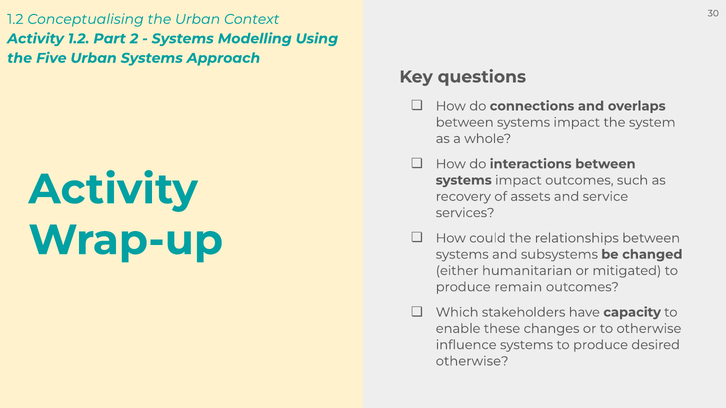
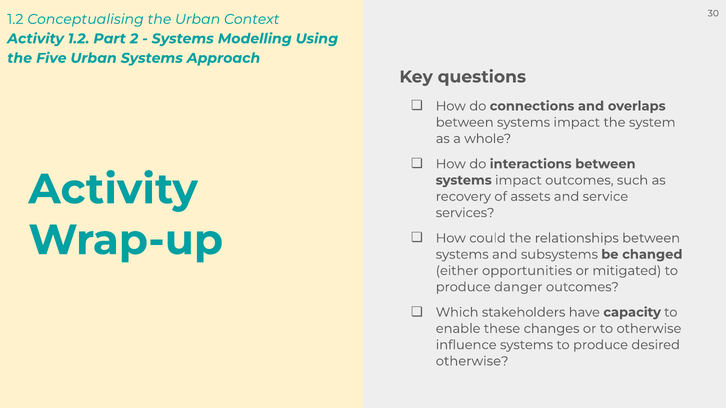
humanitarian: humanitarian -> opportunities
remain: remain -> danger
